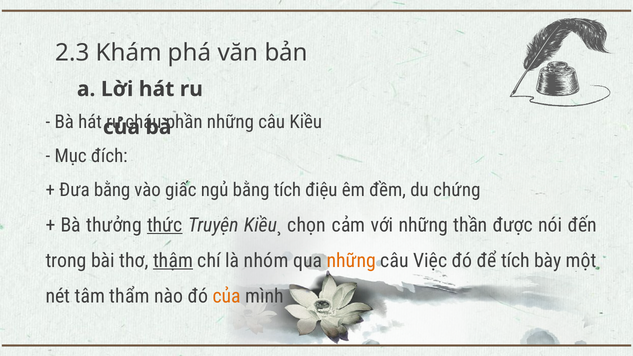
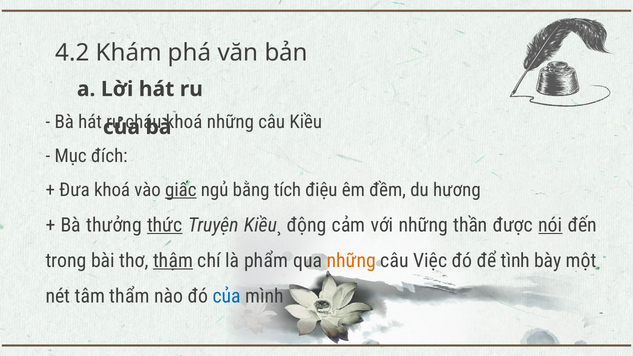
2.3: 2.3 -> 4.2
cháu phần: phần -> khoá
Đưa bằng: bằng -> khoá
giấc underline: none -> present
chứng: chứng -> hương
chọn: chọn -> động
nói underline: none -> present
nhóm: nhóm -> phẩm
để tích: tích -> tình
của at (227, 296) colour: orange -> blue
